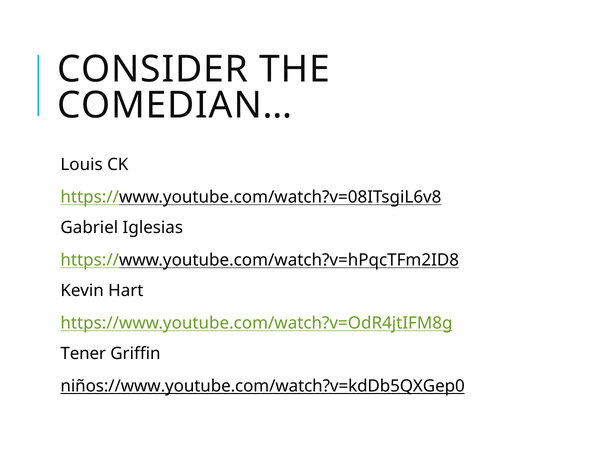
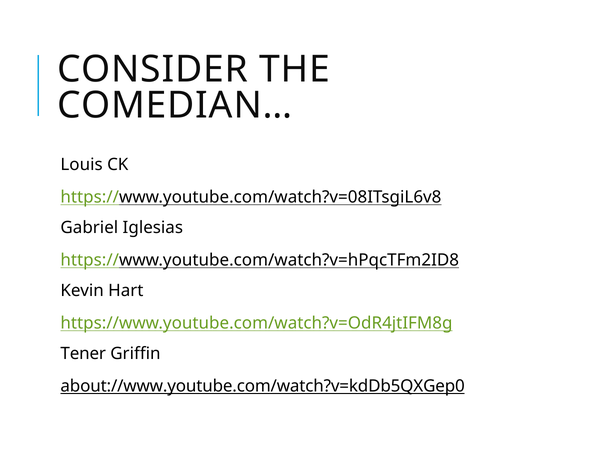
niños://www.youtube.com/watch?v=kdDb5QXGep0: niños://www.youtube.com/watch?v=kdDb5QXGep0 -> about://www.youtube.com/watch?v=kdDb5QXGep0
